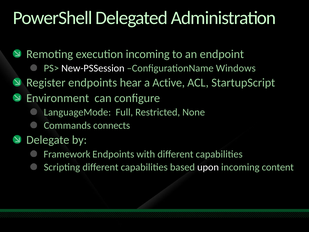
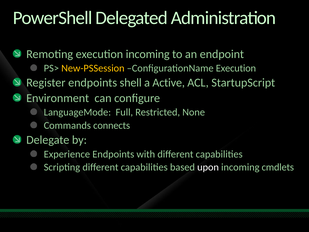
New-PSSession colour: white -> yellow
ConfigurationName Windows: Windows -> Execution
hear: hear -> shell
Framework: Framework -> Experience
content: content -> cmdlets
